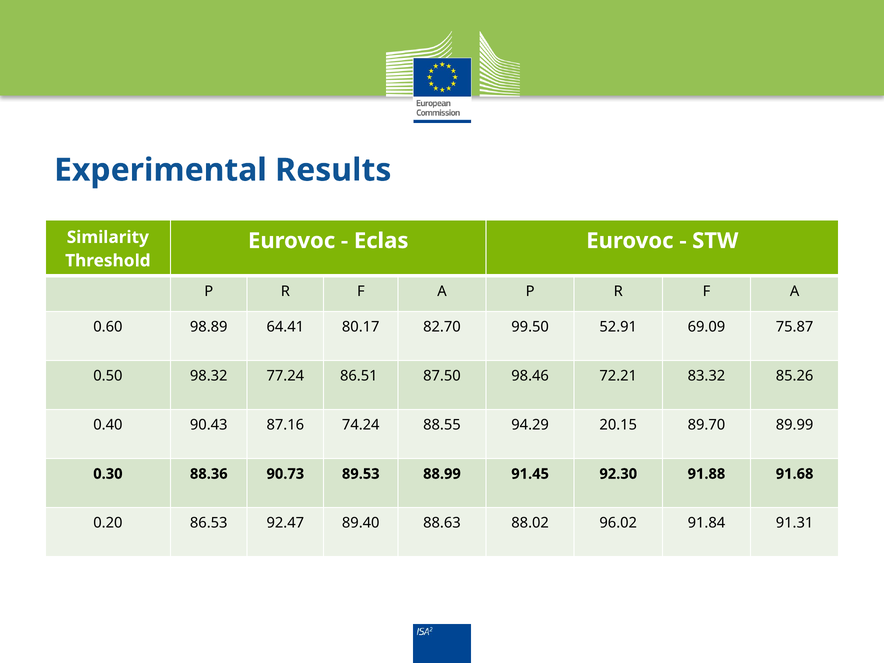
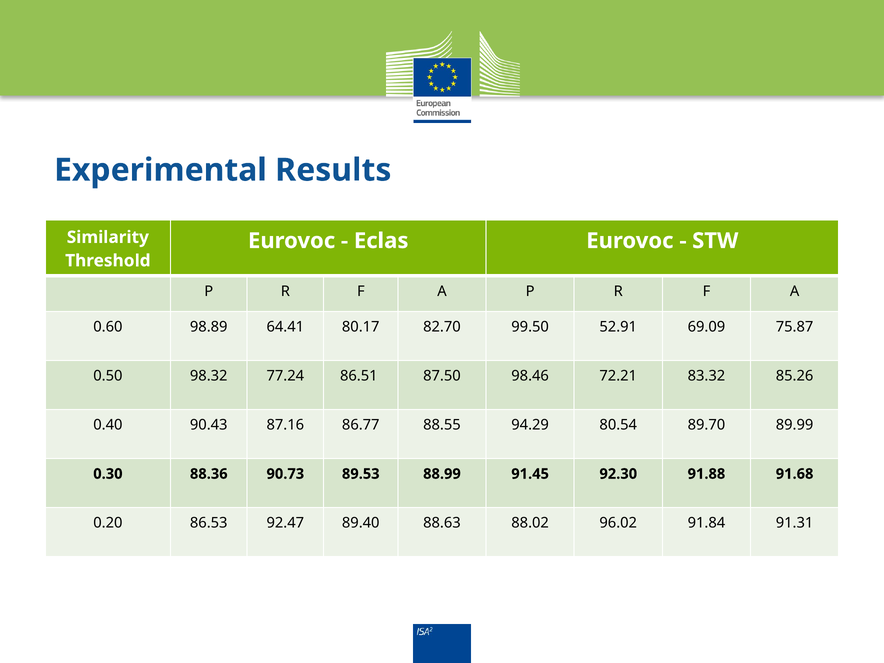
74.24: 74.24 -> 86.77
20.15: 20.15 -> 80.54
